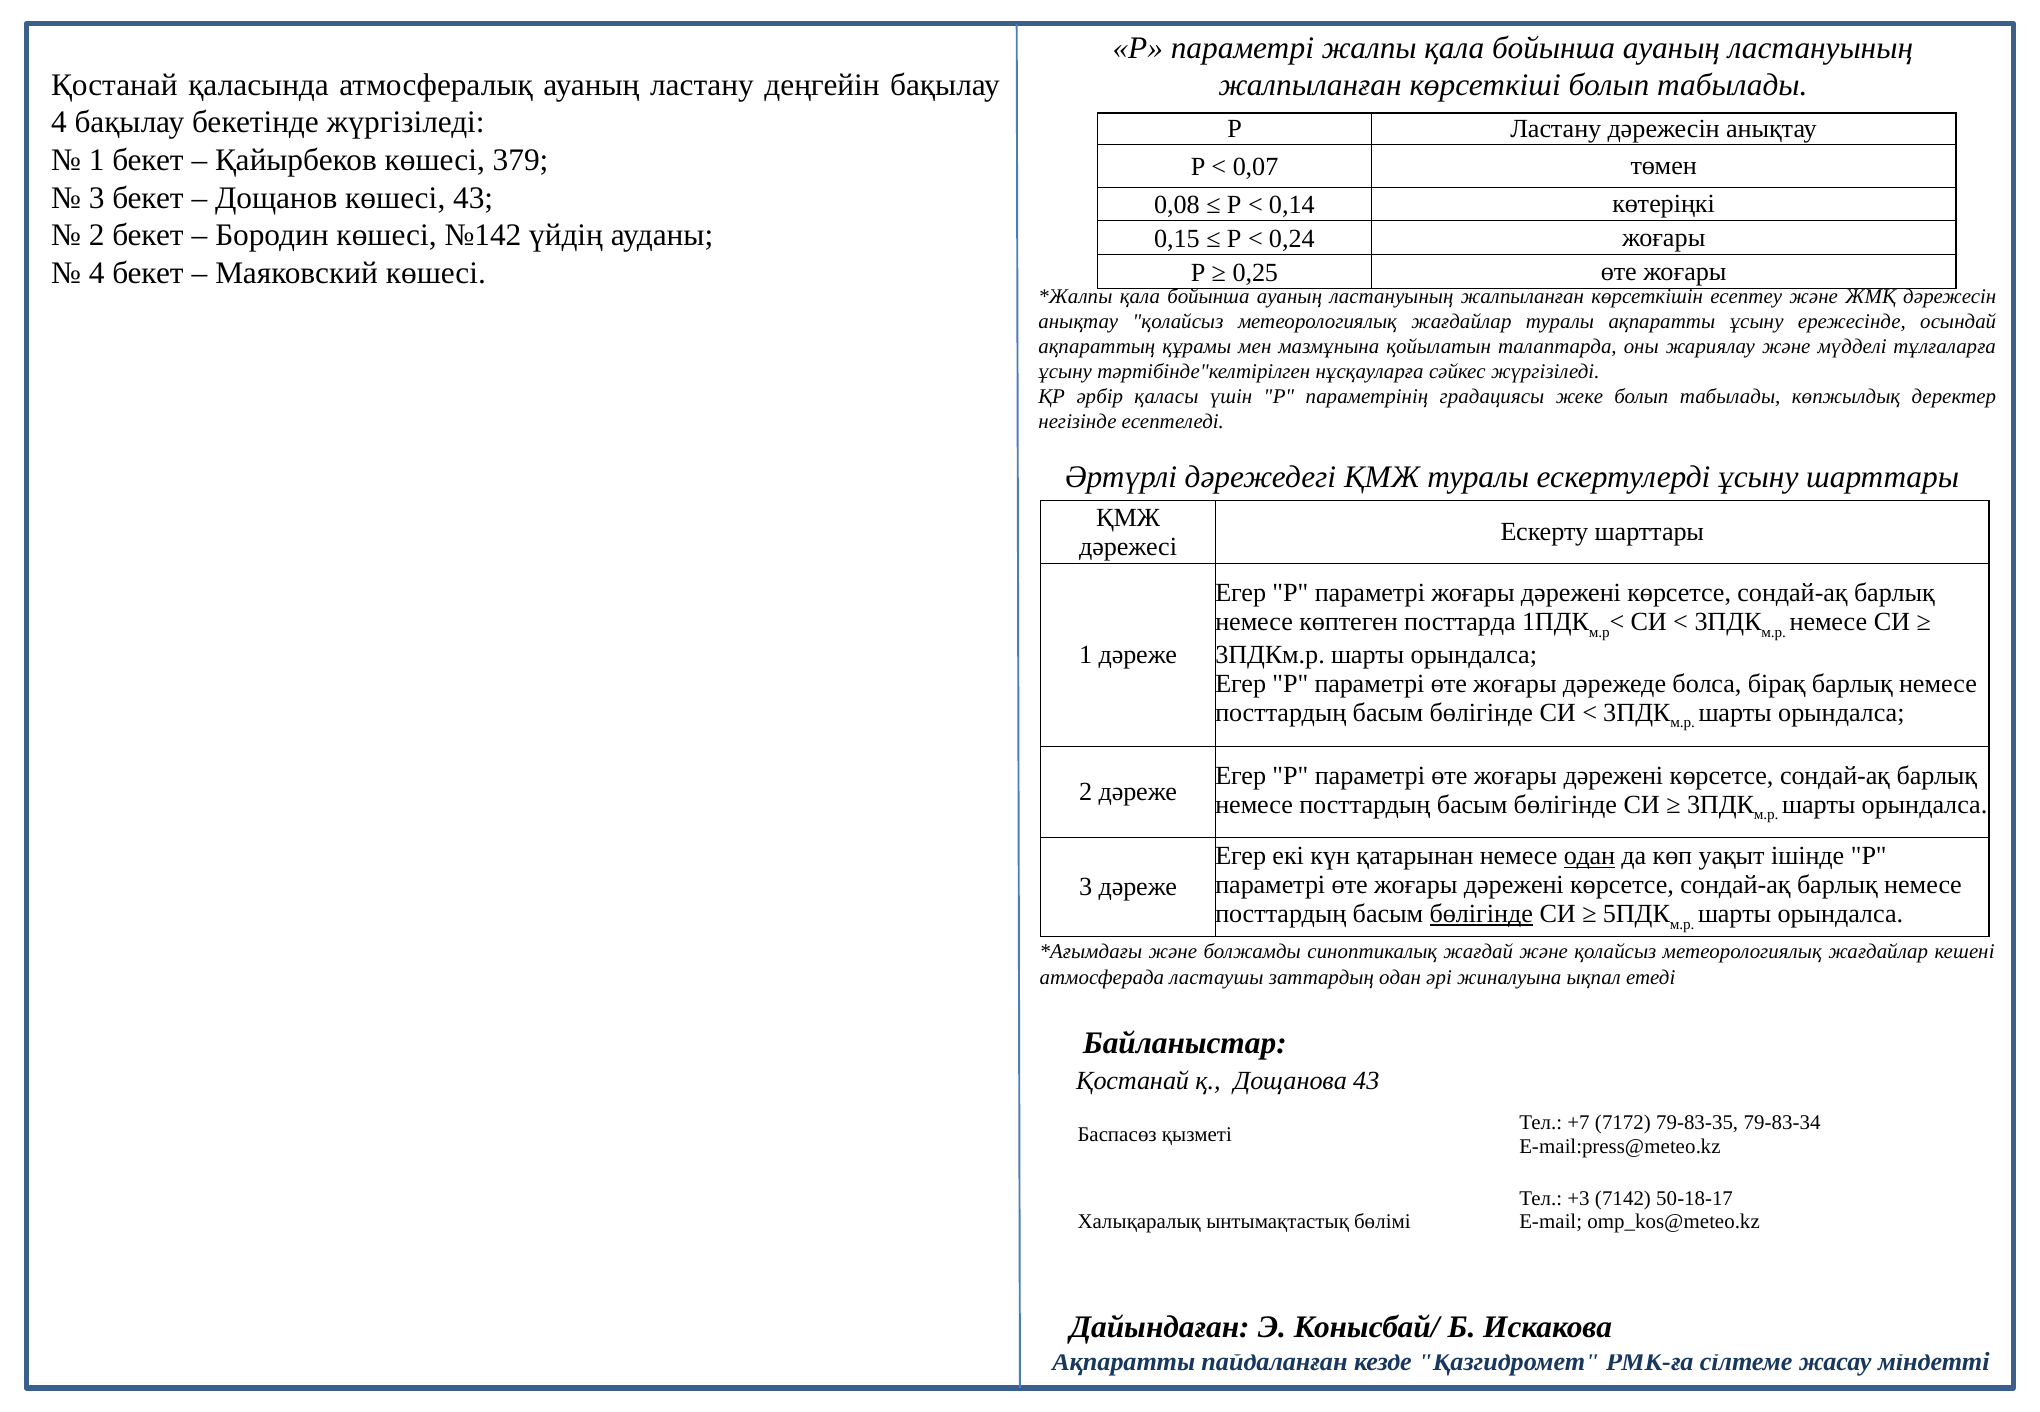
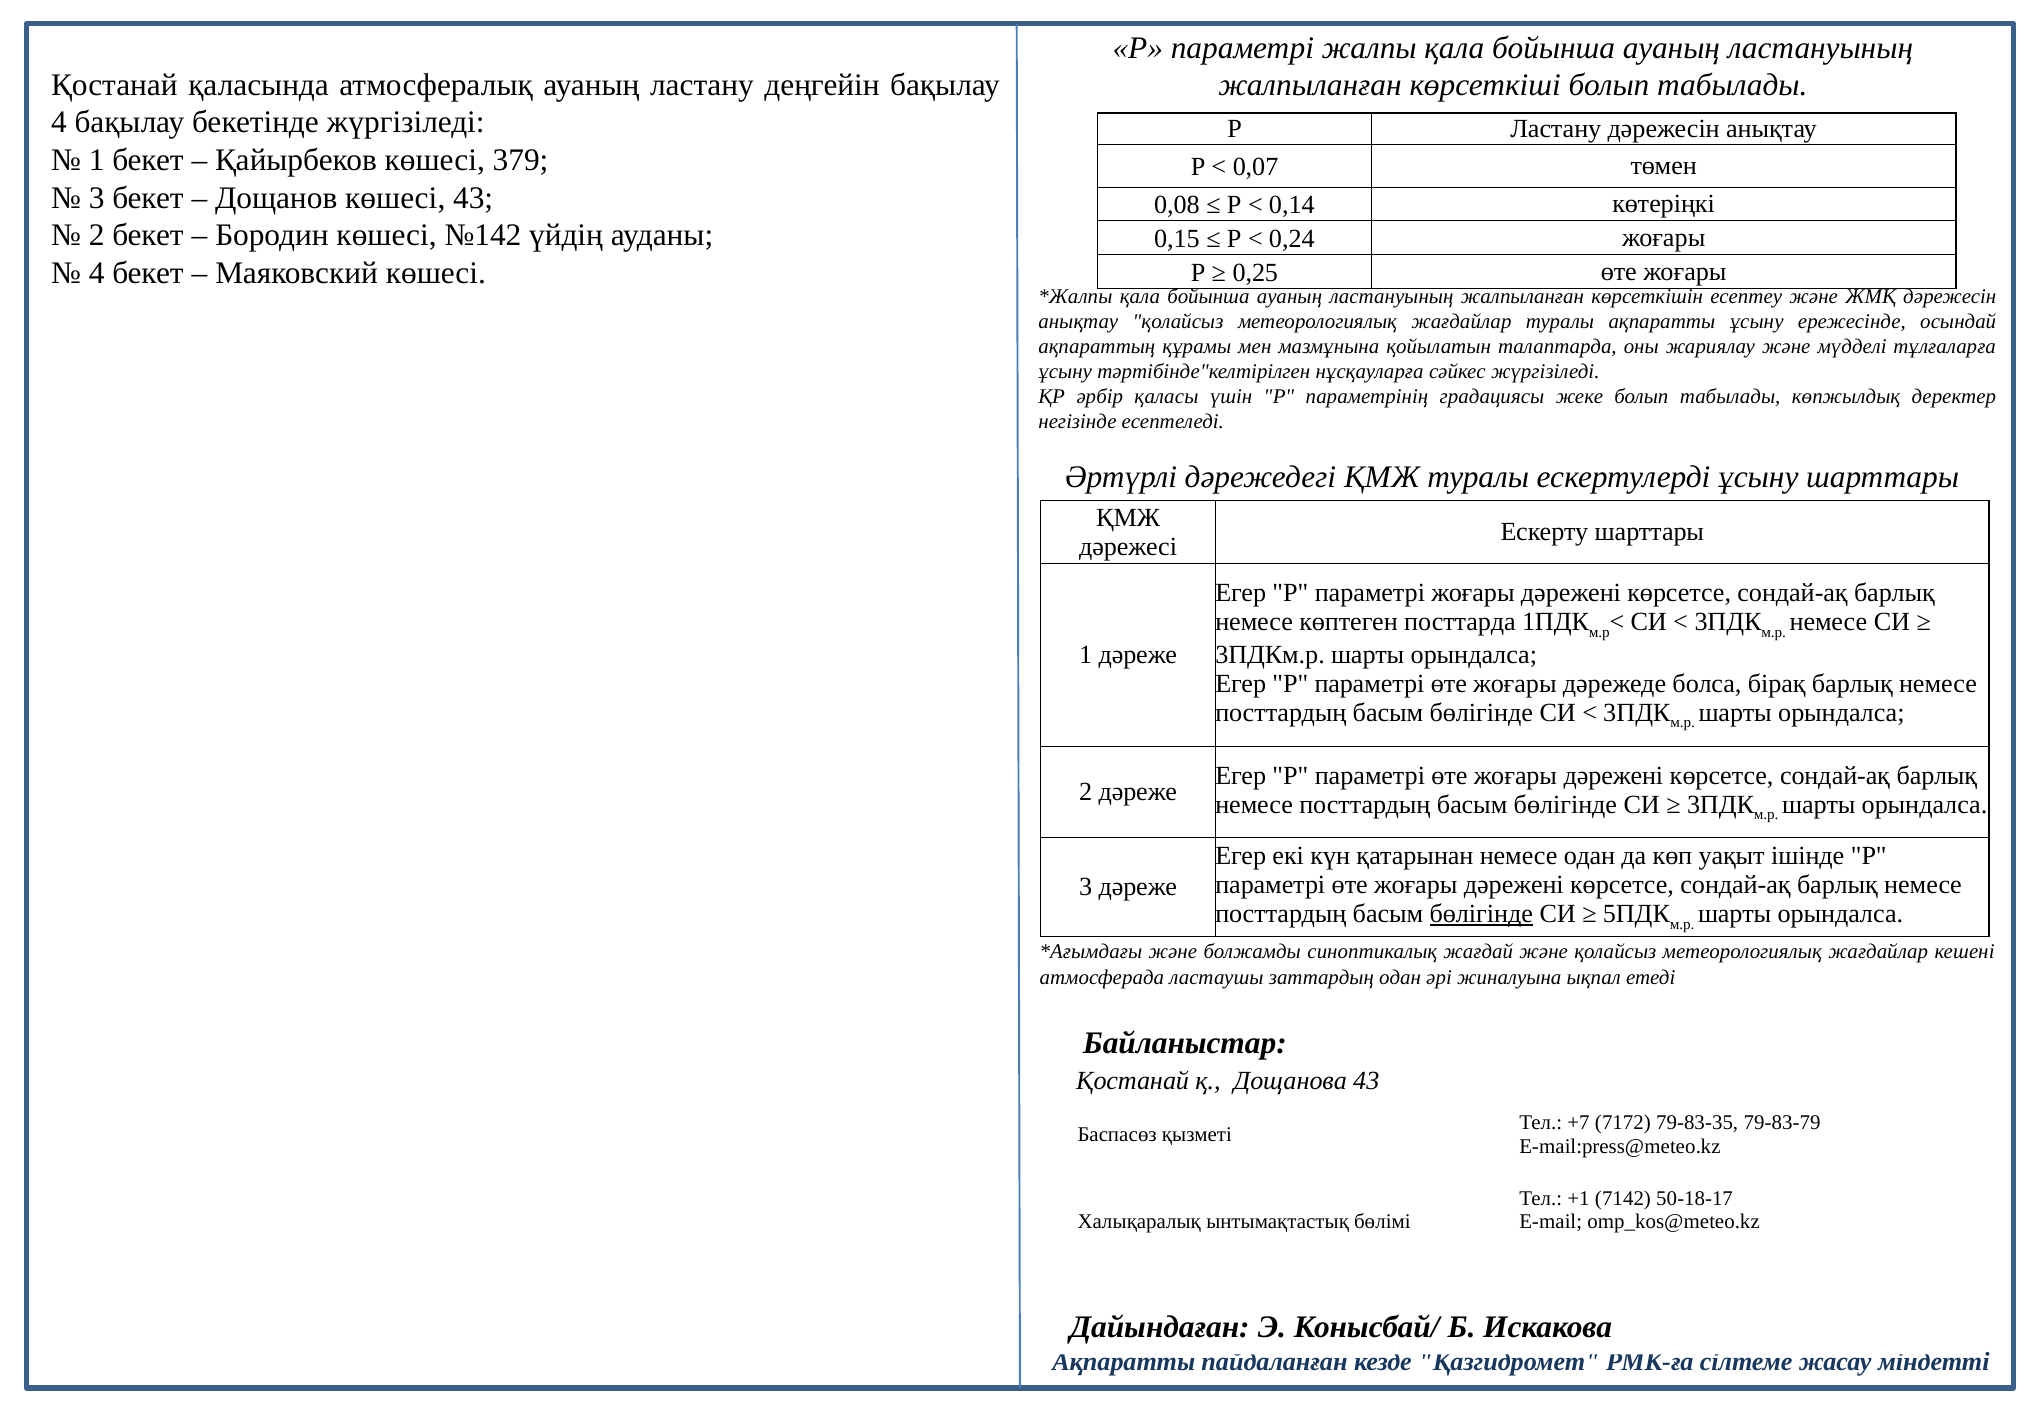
одан at (1589, 856) underline: present -> none
79-83-34: 79-83-34 -> 79-83-79
+3: +3 -> +1
